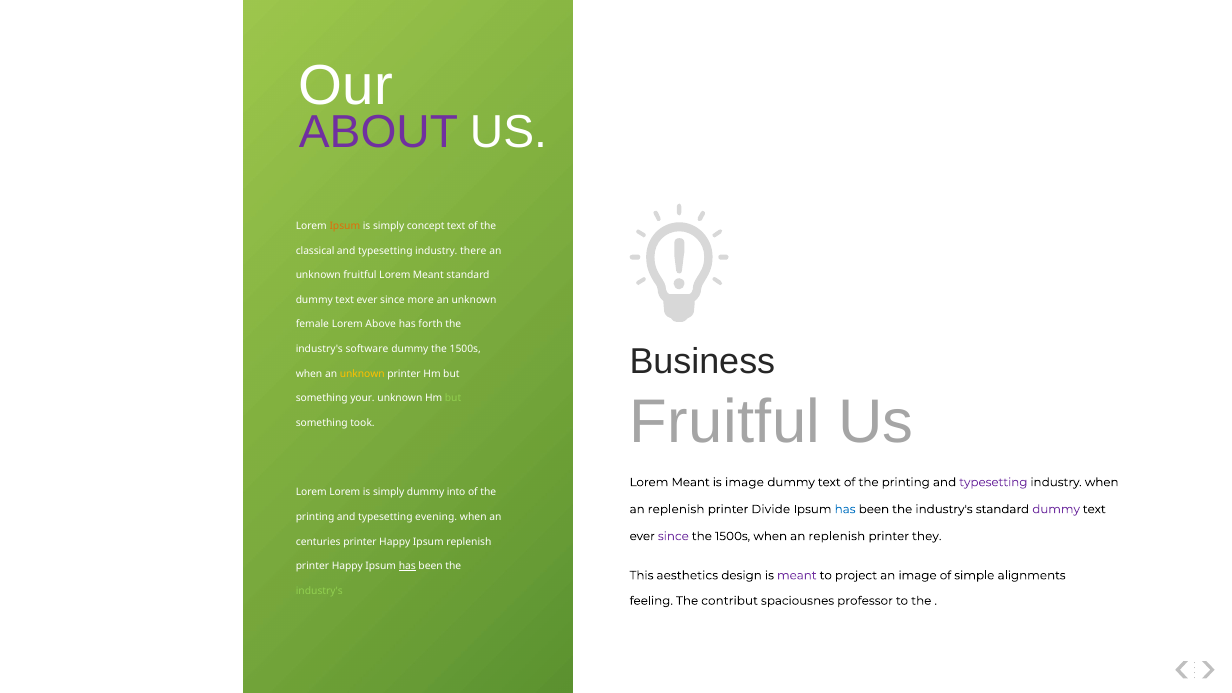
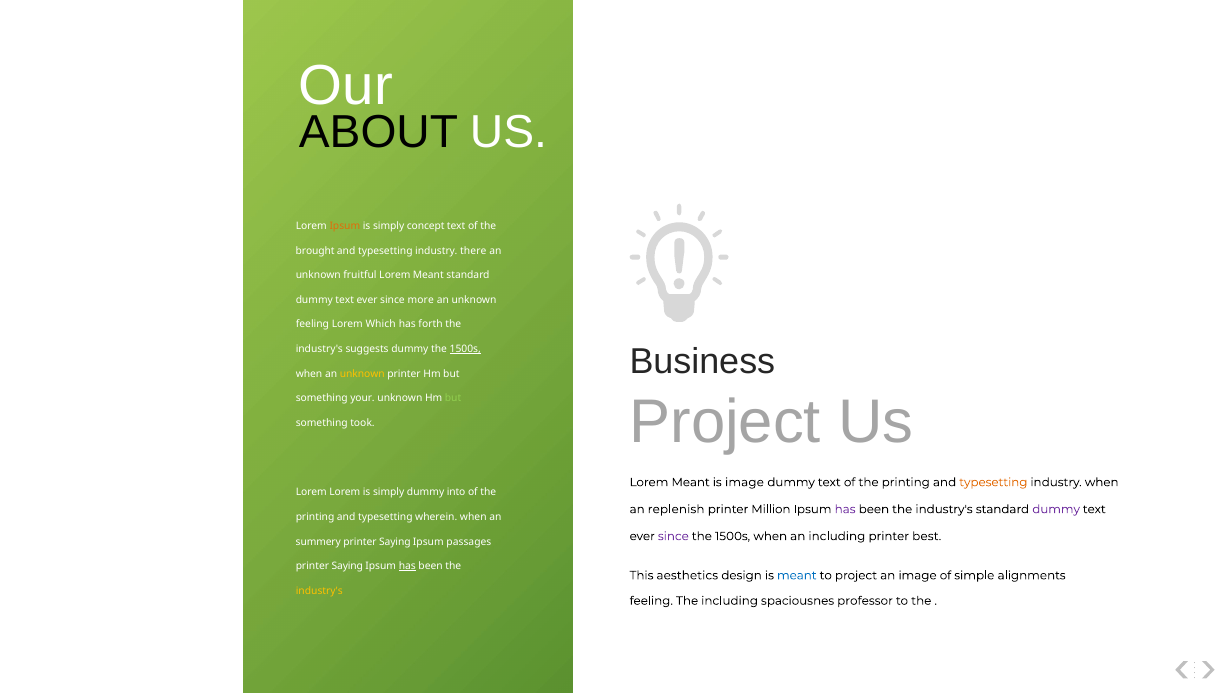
ABOUT colour: purple -> black
classical: classical -> brought
female at (312, 325): female -> feeling
Above: Above -> Which
software: software -> suggests
1500s at (465, 349) underline: none -> present
Fruitful at (725, 422): Fruitful -> Project
typesetting at (993, 482) colour: purple -> orange
Divide: Divide -> Million
has at (845, 509) colour: blue -> purple
evening: evening -> wherein
1500s when an replenish: replenish -> including
they: they -> best
centuries: centuries -> summery
Happy at (395, 542): Happy -> Saying
Ipsum replenish: replenish -> passages
Happy at (347, 566): Happy -> Saying
meant at (797, 575) colour: purple -> blue
industry's at (319, 591) colour: light green -> yellow
The contribut: contribut -> including
